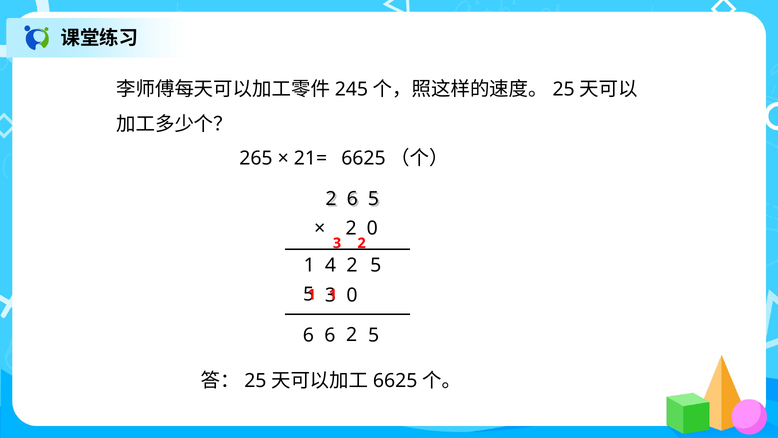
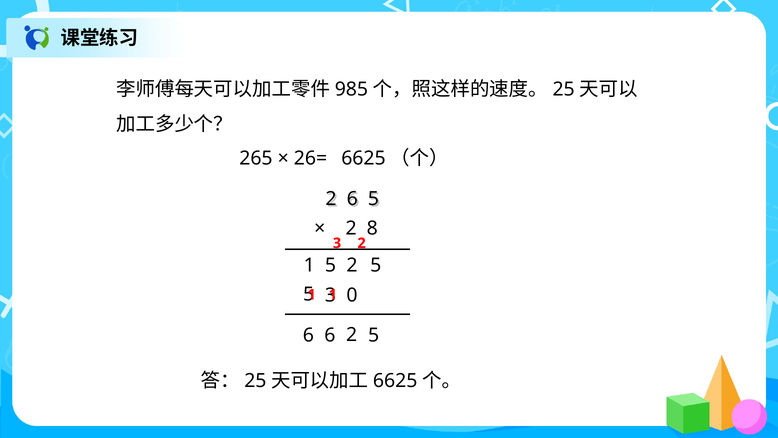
245: 245 -> 985
21=: 21= -> 26=
0 at (372, 228): 0 -> 8
1 4: 4 -> 5
